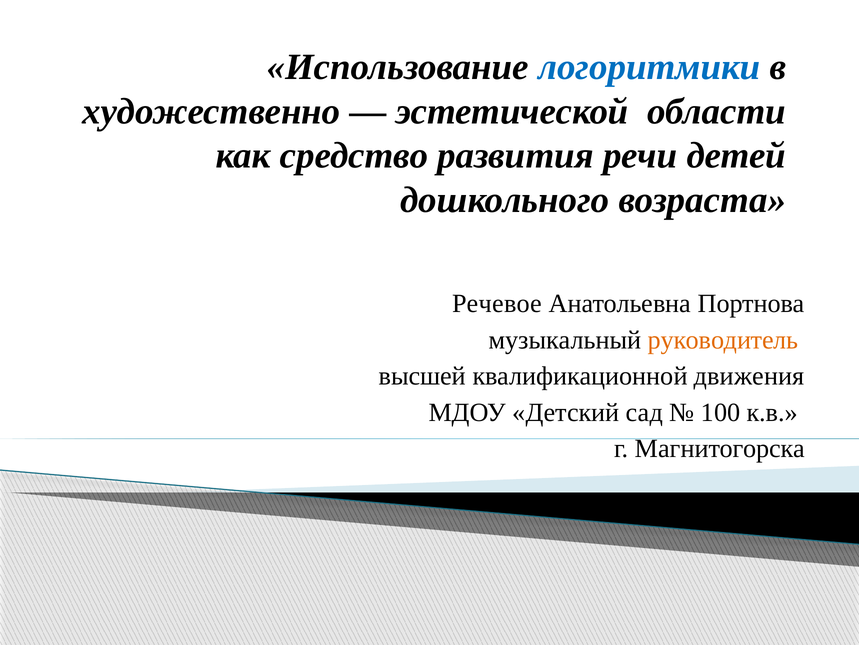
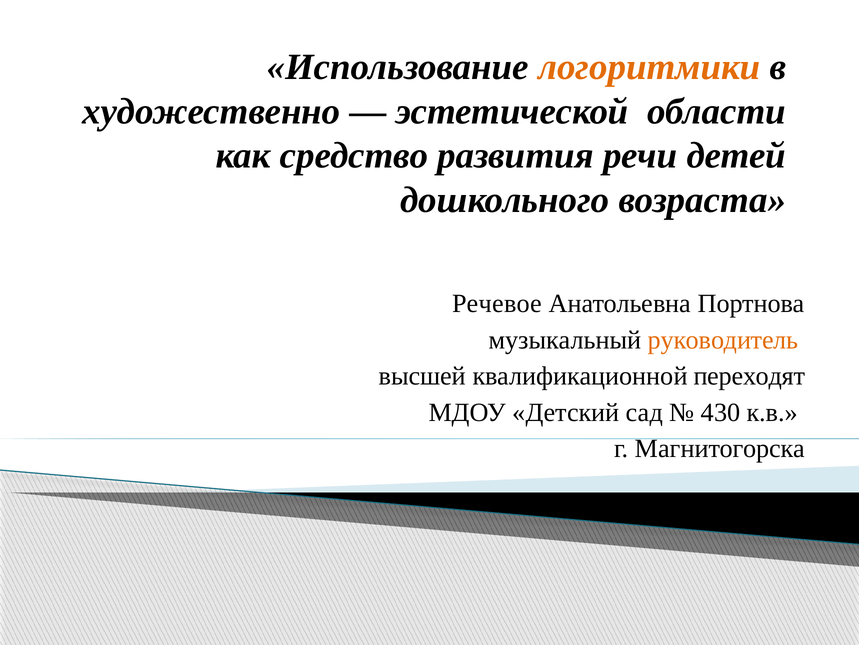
логоритмики colour: blue -> orange
движения: движения -> переходят
100: 100 -> 430
